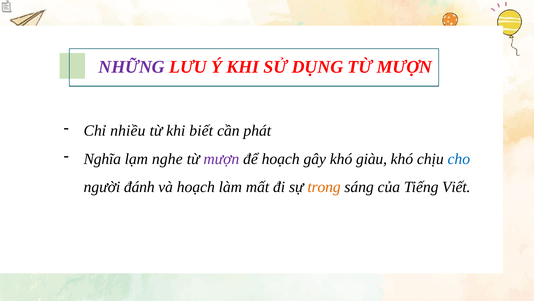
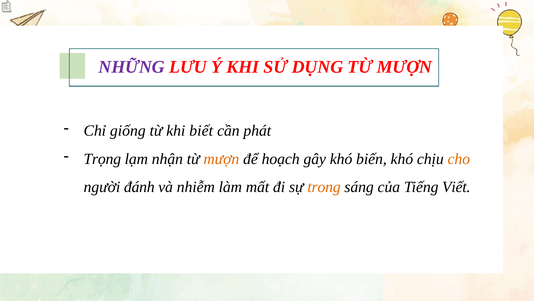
nhiều: nhiều -> giống
Nghĩa: Nghĩa -> Trọng
nghe: nghe -> nhận
mượn at (221, 159) colour: purple -> orange
giàu: giàu -> biến
cho colour: blue -> orange
và hoạch: hoạch -> nhiễm
